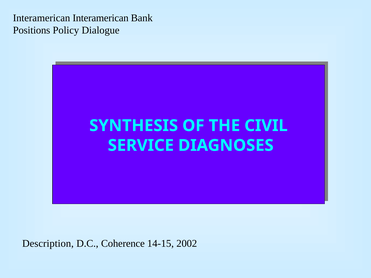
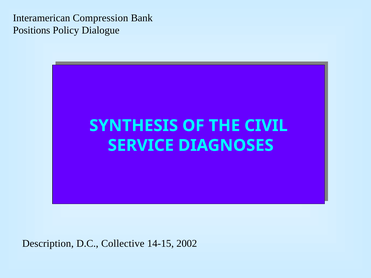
Interamerican Interamerican: Interamerican -> Compression
Coherence: Coherence -> Collective
